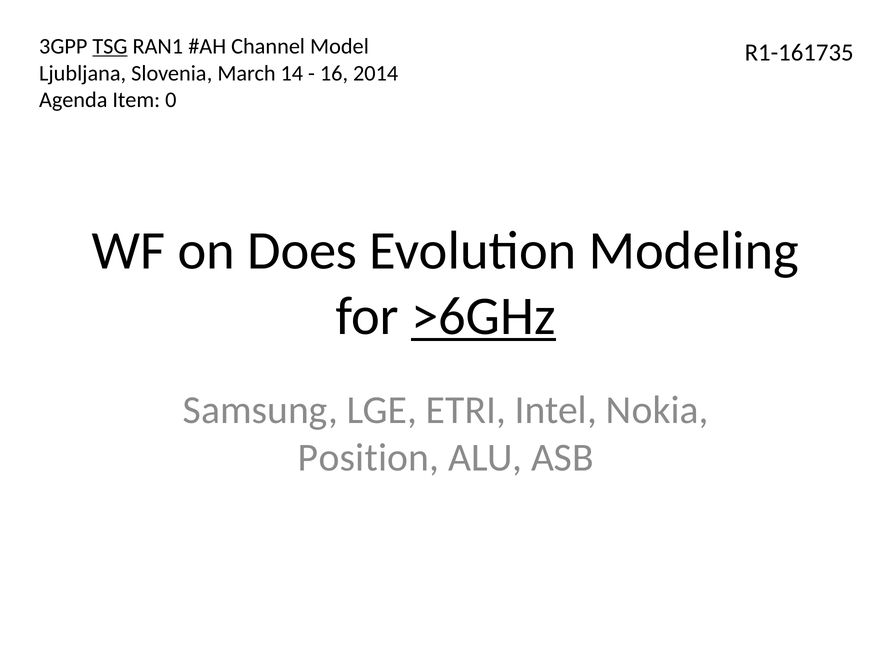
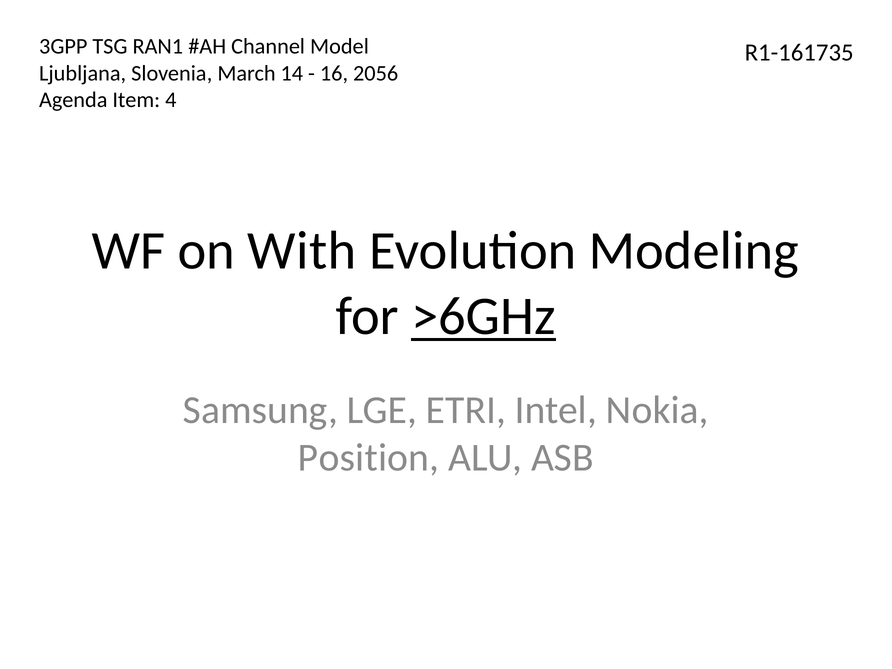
TSG underline: present -> none
2014: 2014 -> 2056
0: 0 -> 4
Does: Does -> With
